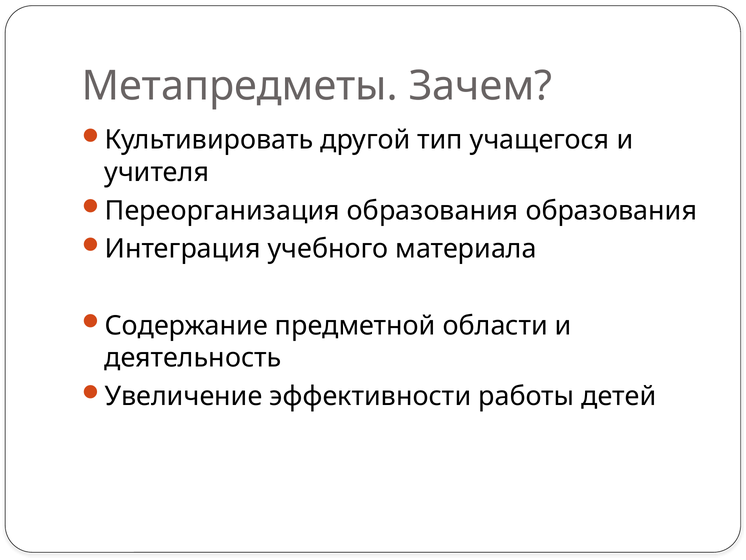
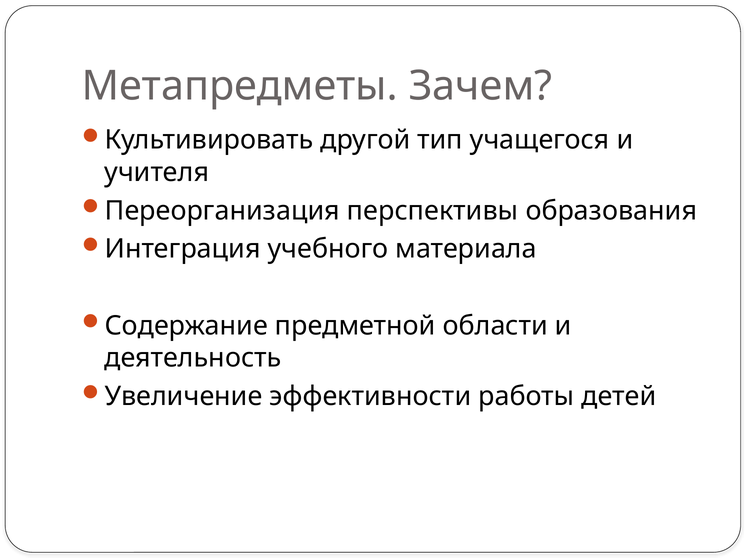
Переорганизация образования: образования -> перспективы
